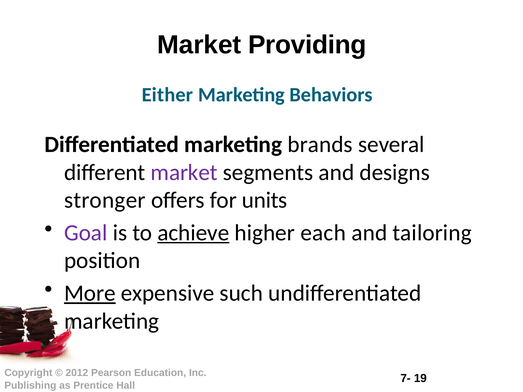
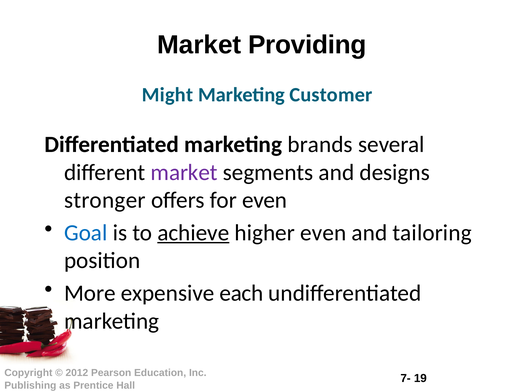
Either: Either -> Might
Behaviors: Behaviors -> Customer
for units: units -> even
Goal colour: purple -> blue
higher each: each -> even
More underline: present -> none
such: such -> each
